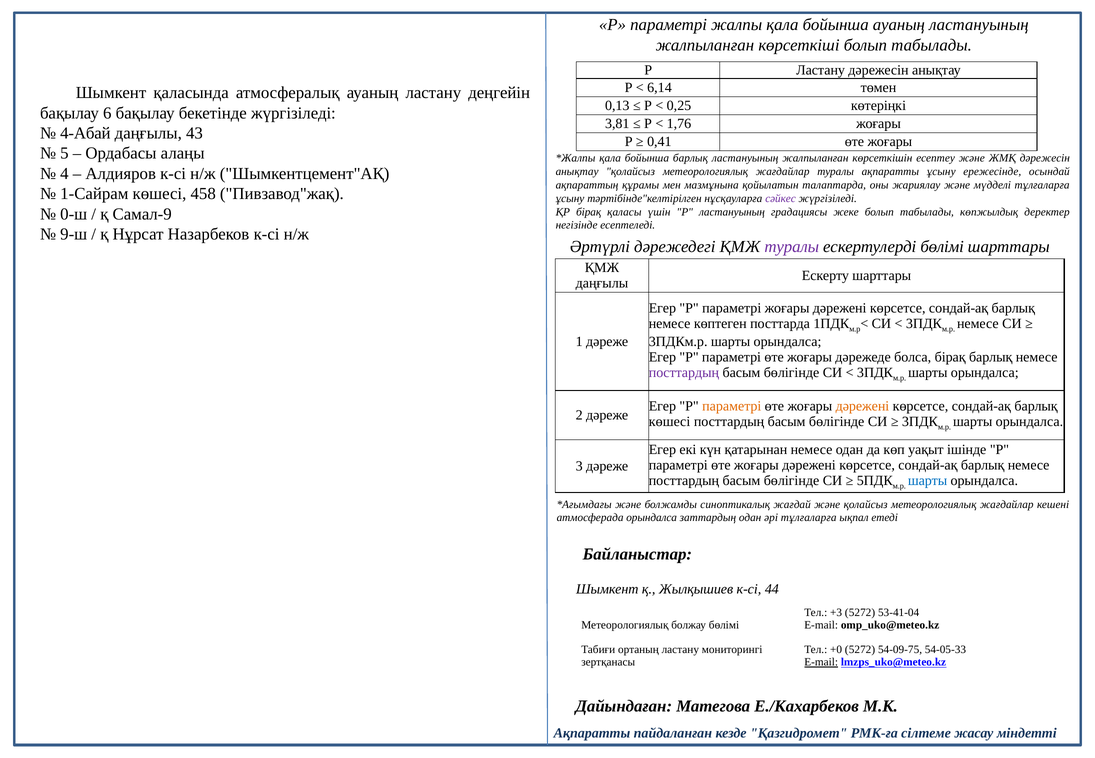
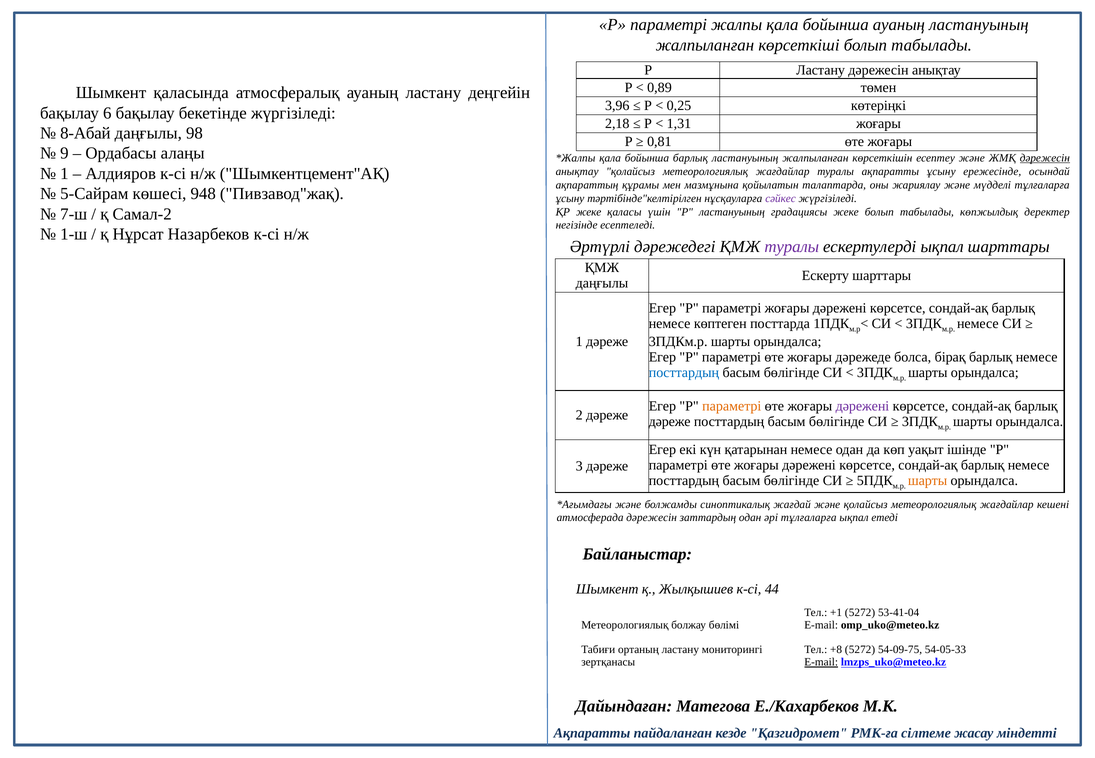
6,14: 6,14 -> 0,89
0,13: 0,13 -> 3,96
3,81: 3,81 -> 2,18
1,76: 1,76 -> 1,31
4-Абай: 4-Абай -> 8-Абай
43: 43 -> 98
0,41: 0,41 -> 0,81
5: 5 -> 9
дәрежесін at (1045, 158) underline: none -> present
4 at (64, 174): 4 -> 1
1-Сайрам: 1-Сайрам -> 5-Сайрам
458: 458 -> 948
0-ш: 0-ш -> 7-ш
Самал-9: Самал-9 -> Самал-2
ҚР бірақ: бірақ -> жеке
9-ш: 9-ш -> 1-ш
ескертулерді бөлімі: бөлімі -> ықпал
посттардың at (684, 373) colour: purple -> blue
дәрежені at (862, 406) colour: orange -> purple
көшесі at (670, 422): көшесі -> дәреже
шарты at (928, 481) colour: blue -> orange
атмосферада орындалса: орындалса -> дәрежесін
+3: +3 -> +1
+0: +0 -> +8
